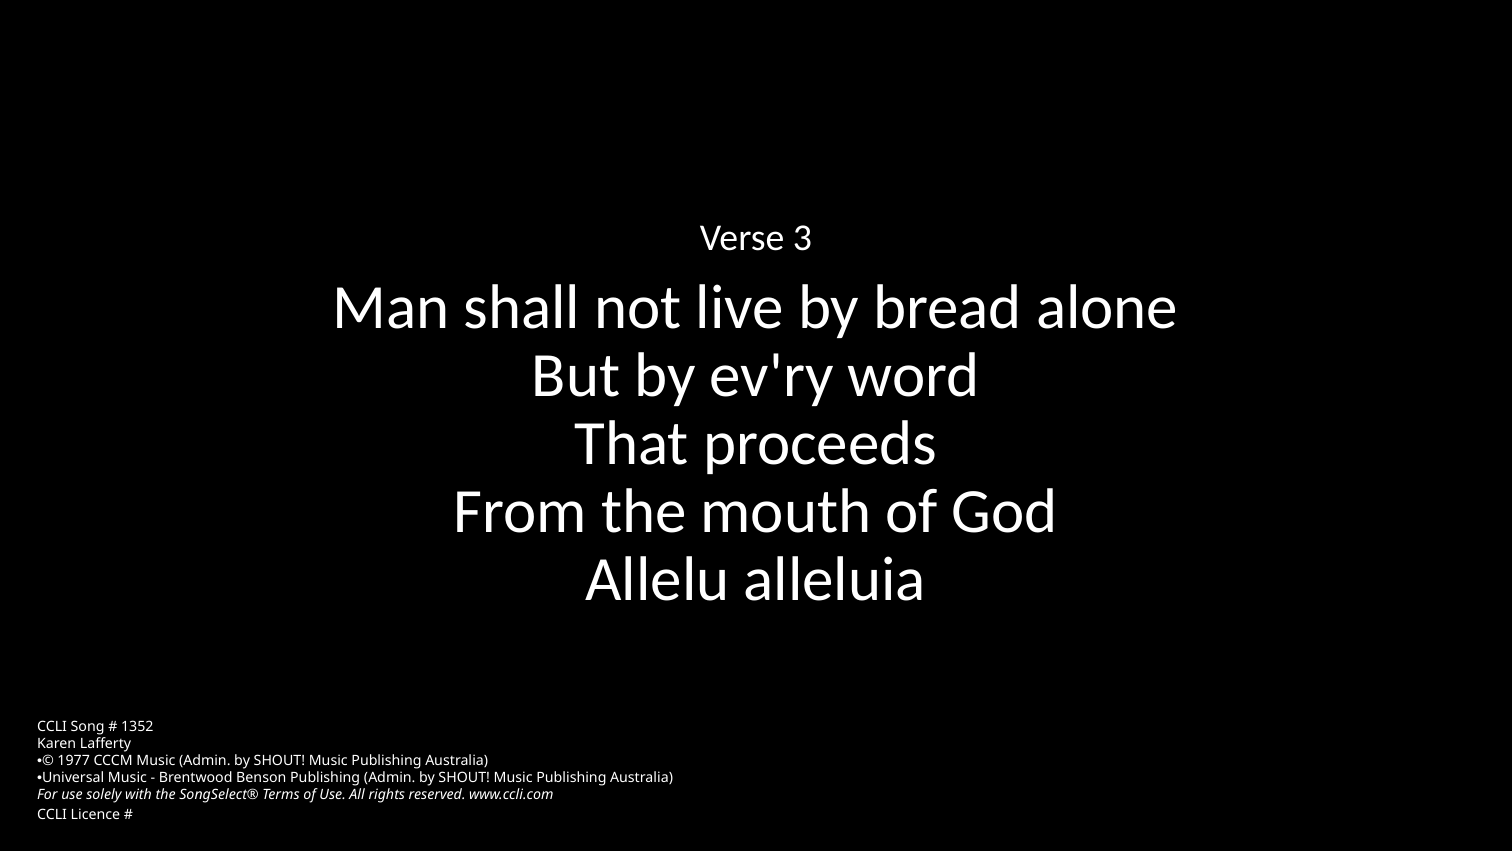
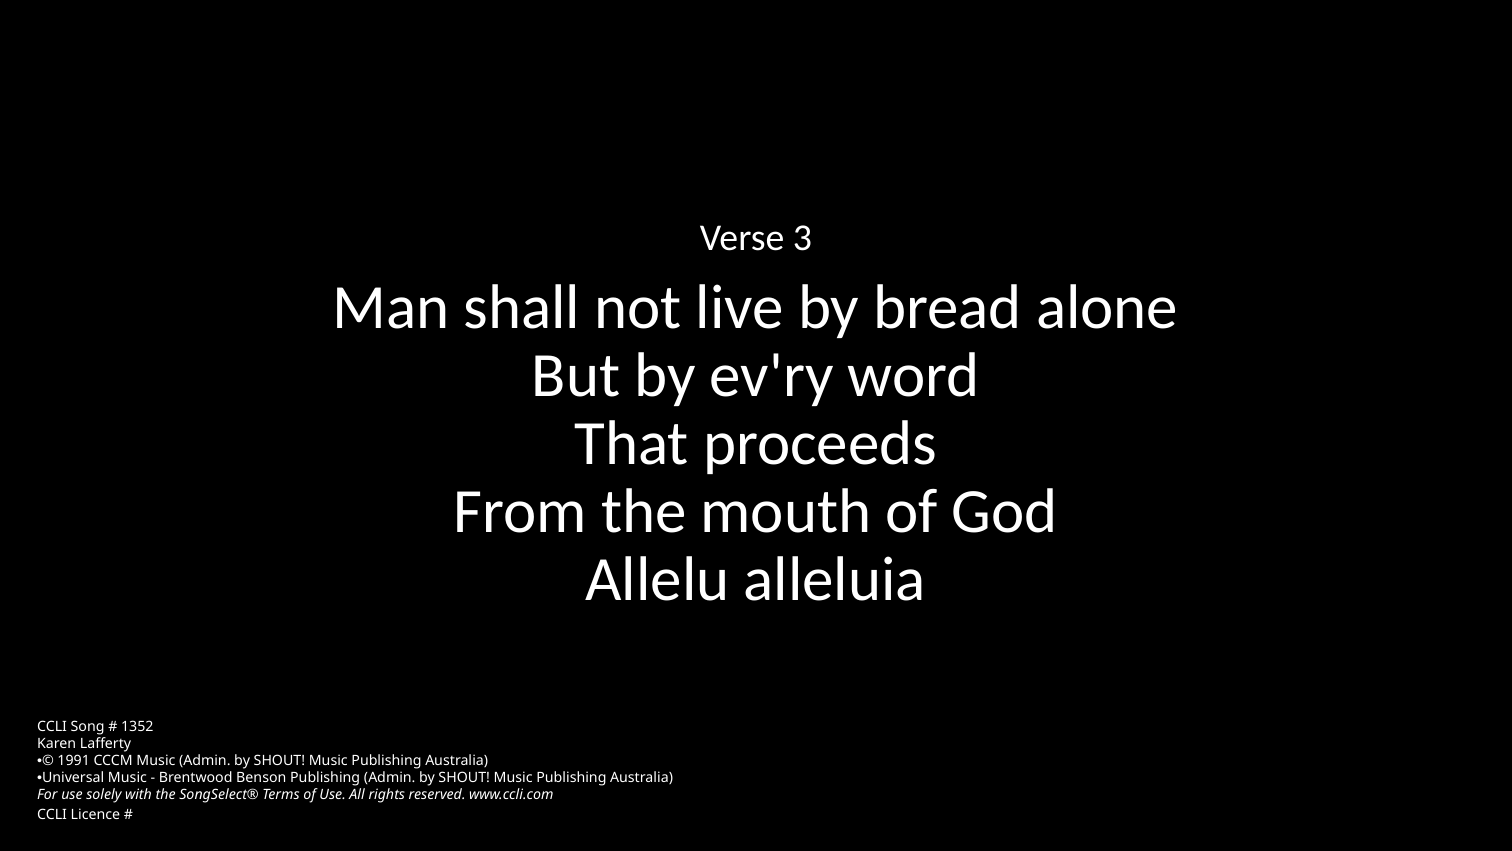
1977: 1977 -> 1991
